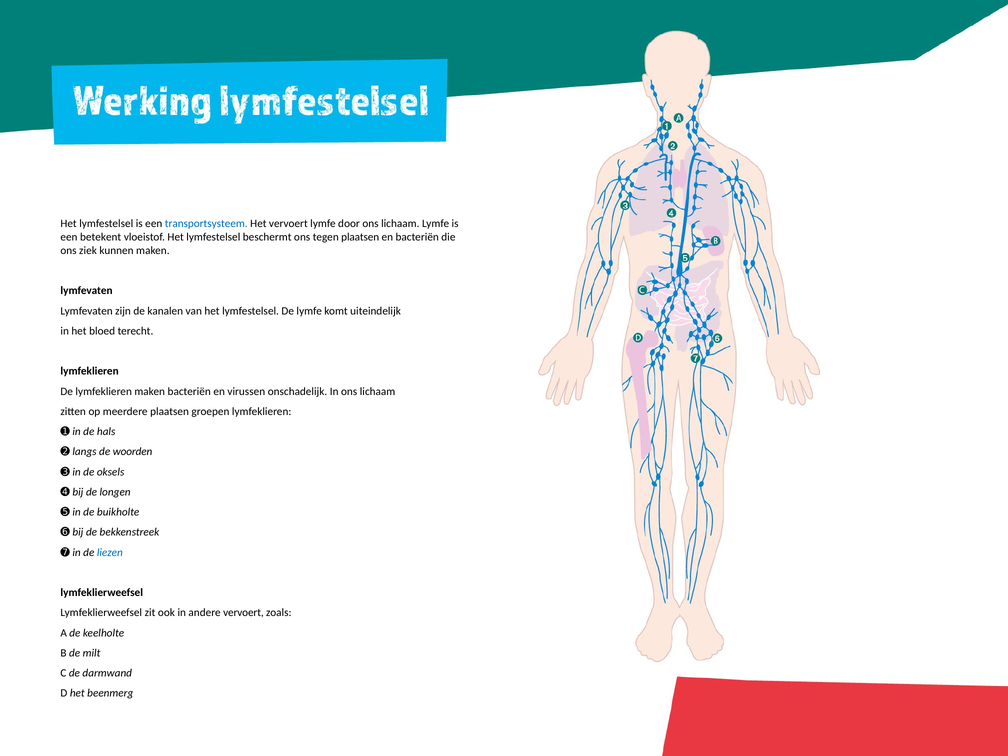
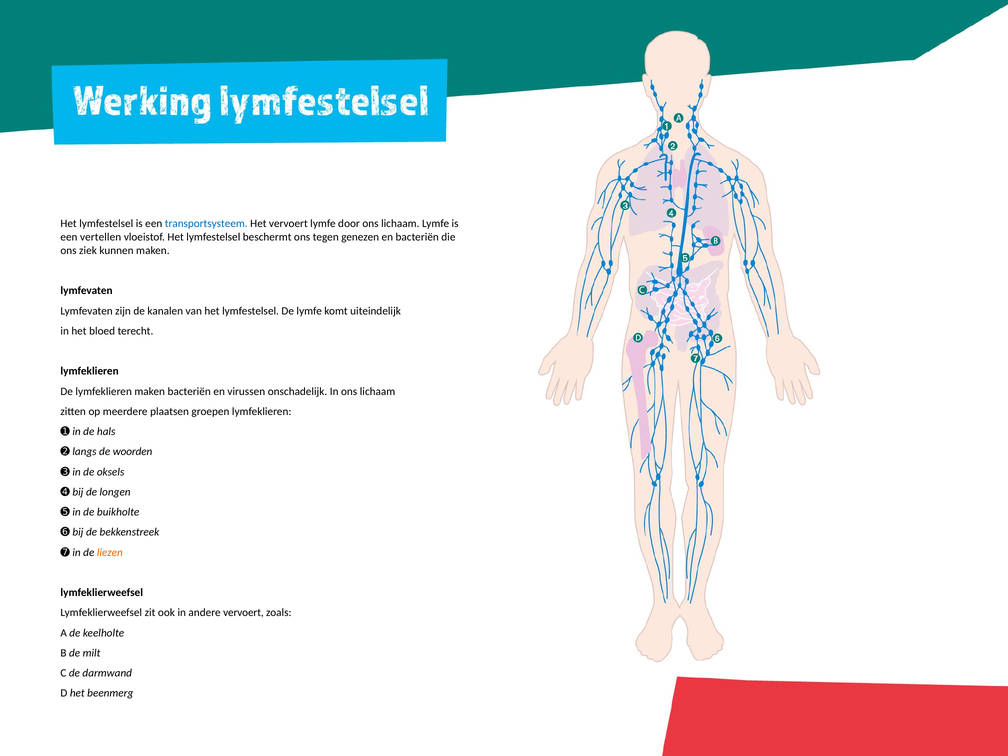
betekent: betekent -> vertellen
tegen plaatsen: plaatsen -> genezen
liezen colour: blue -> orange
